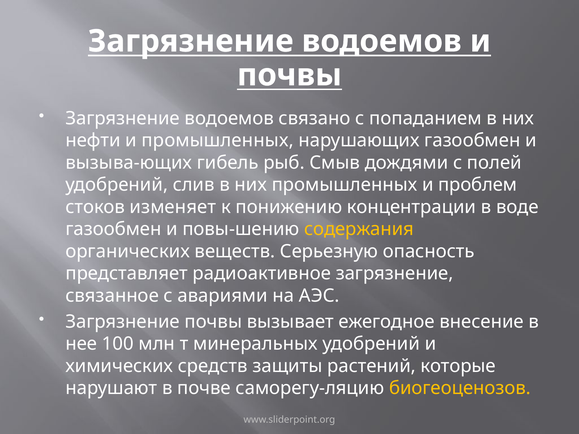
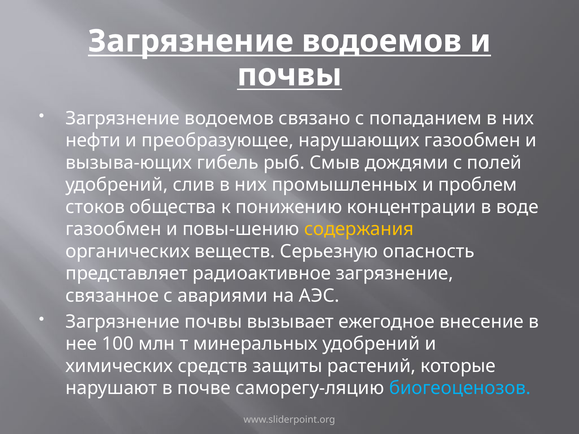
и промышленных: промышленных -> преобразующее
изменяет: изменяет -> общества
биогеоценозов colour: yellow -> light blue
